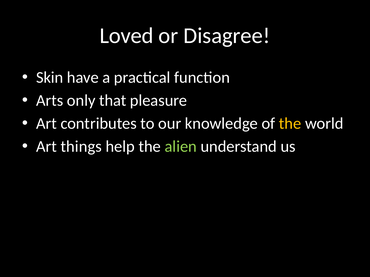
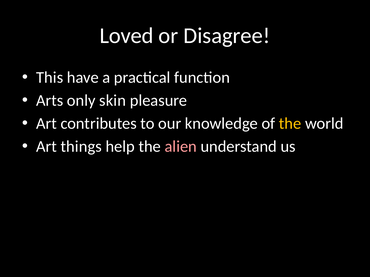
Skin: Skin -> This
that: that -> skin
alien colour: light green -> pink
